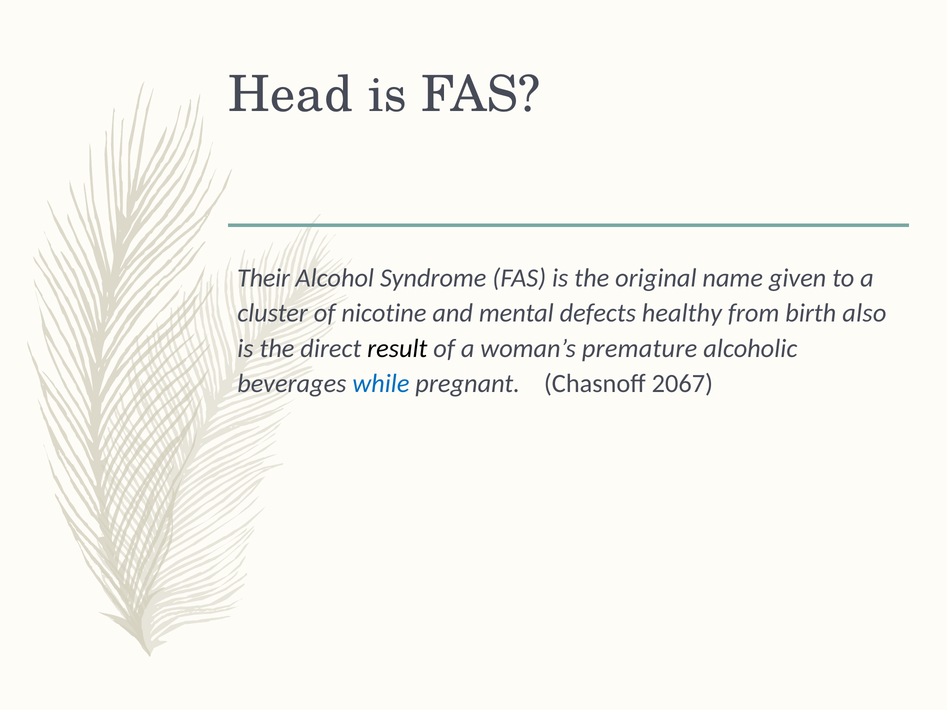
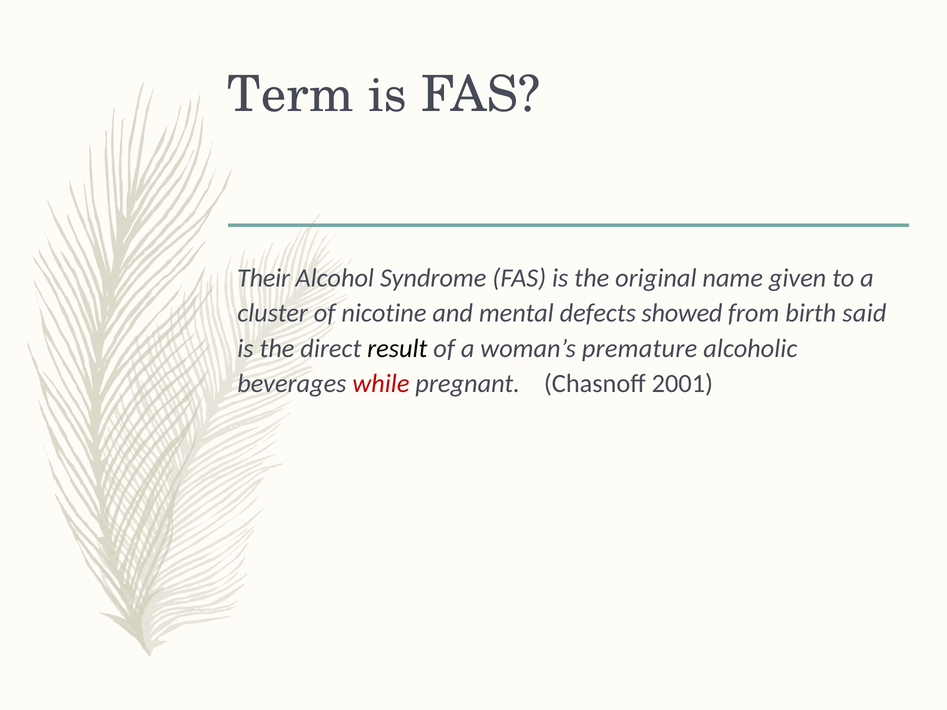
Head: Head -> Term
healthy: healthy -> showed
also: also -> said
while colour: blue -> red
2067: 2067 -> 2001
